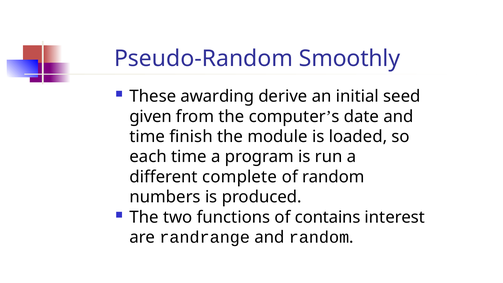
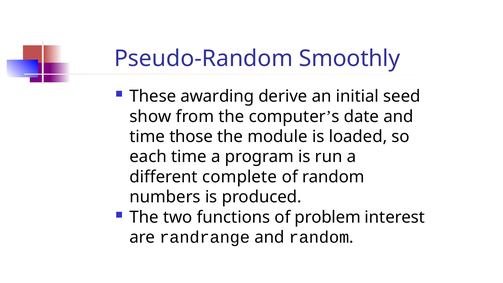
given: given -> show
finish: finish -> those
contains: contains -> problem
